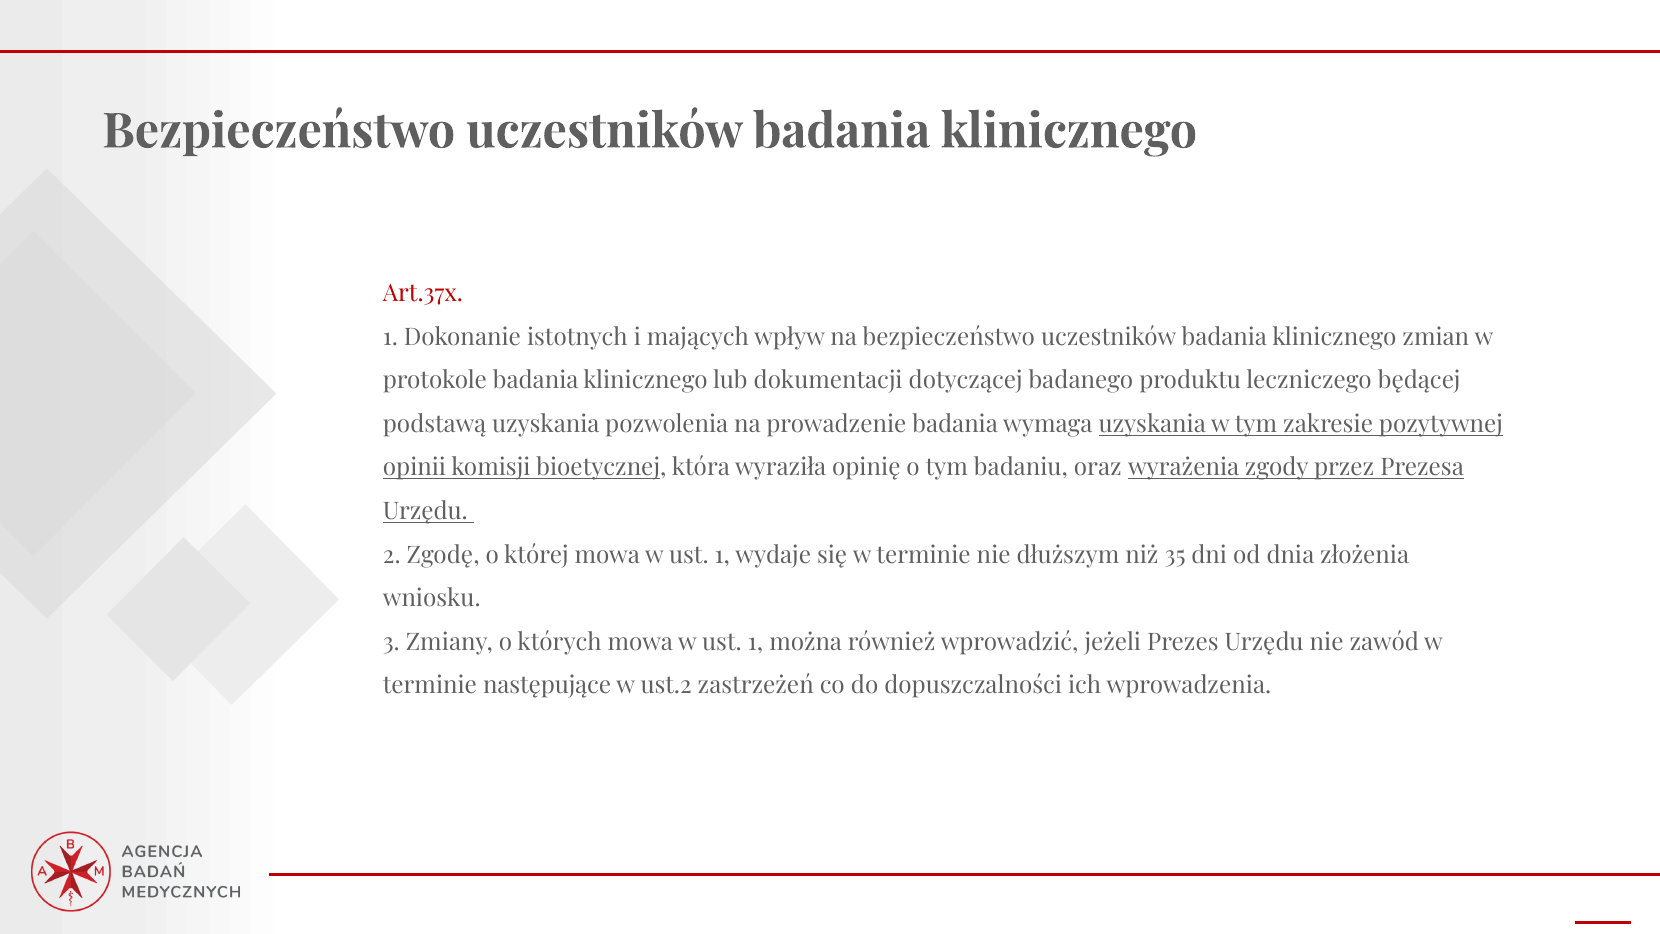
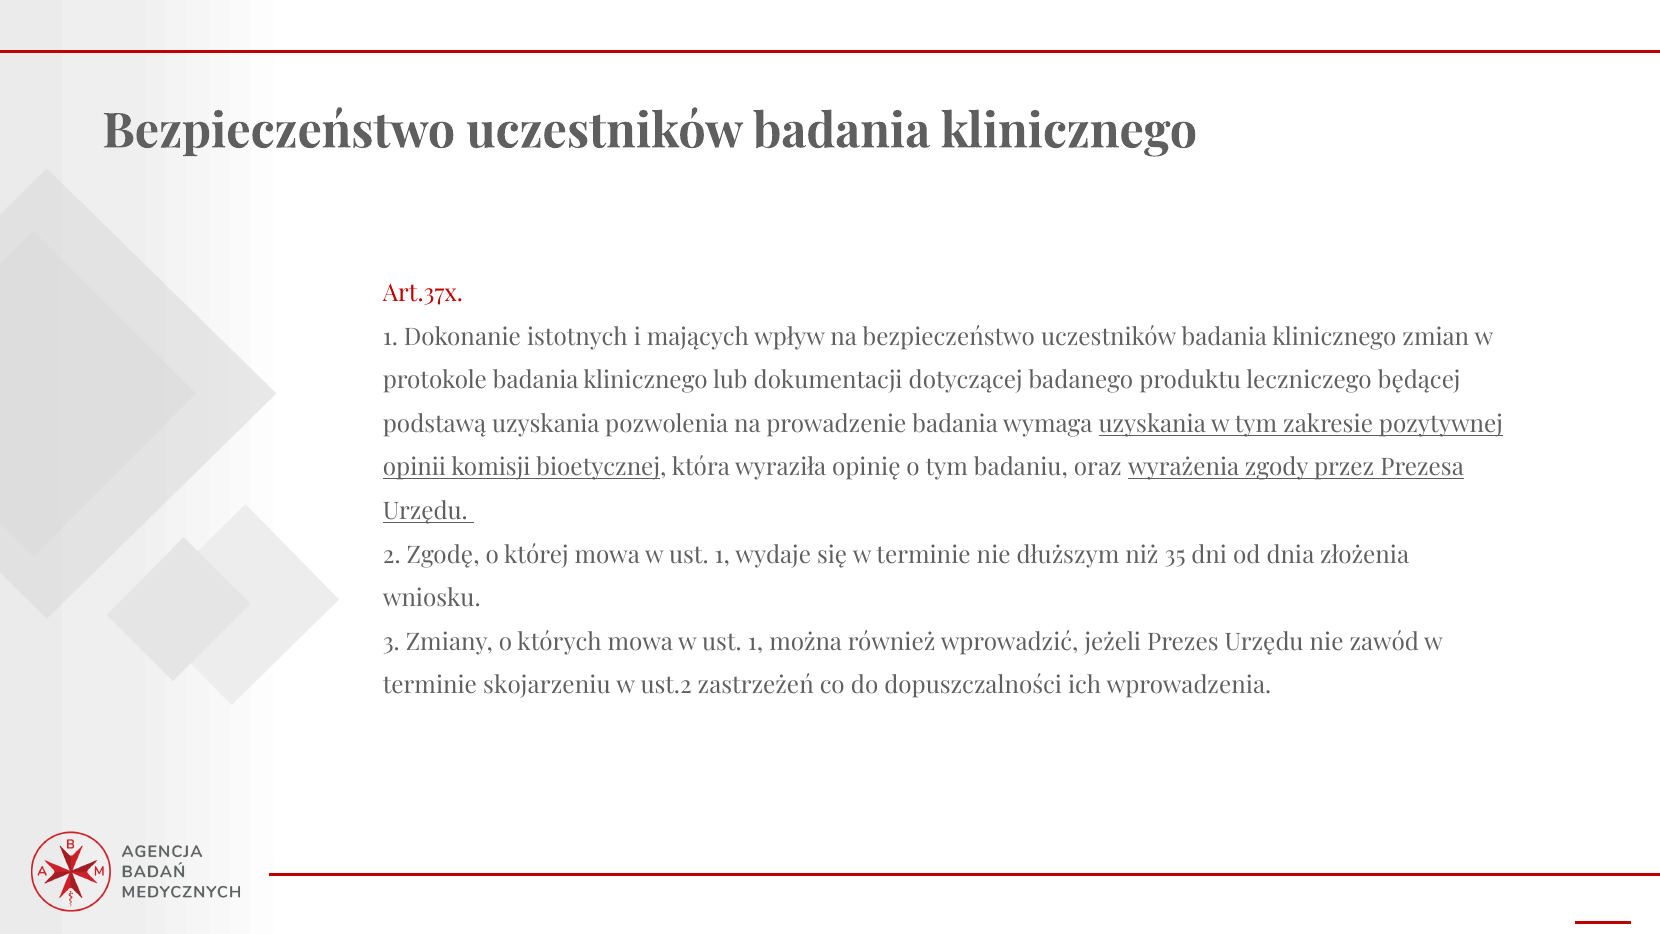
następujące: następujące -> skojarzeniu
